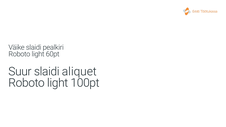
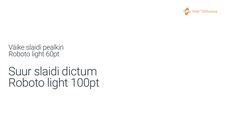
aliquet: aliquet -> dictum
